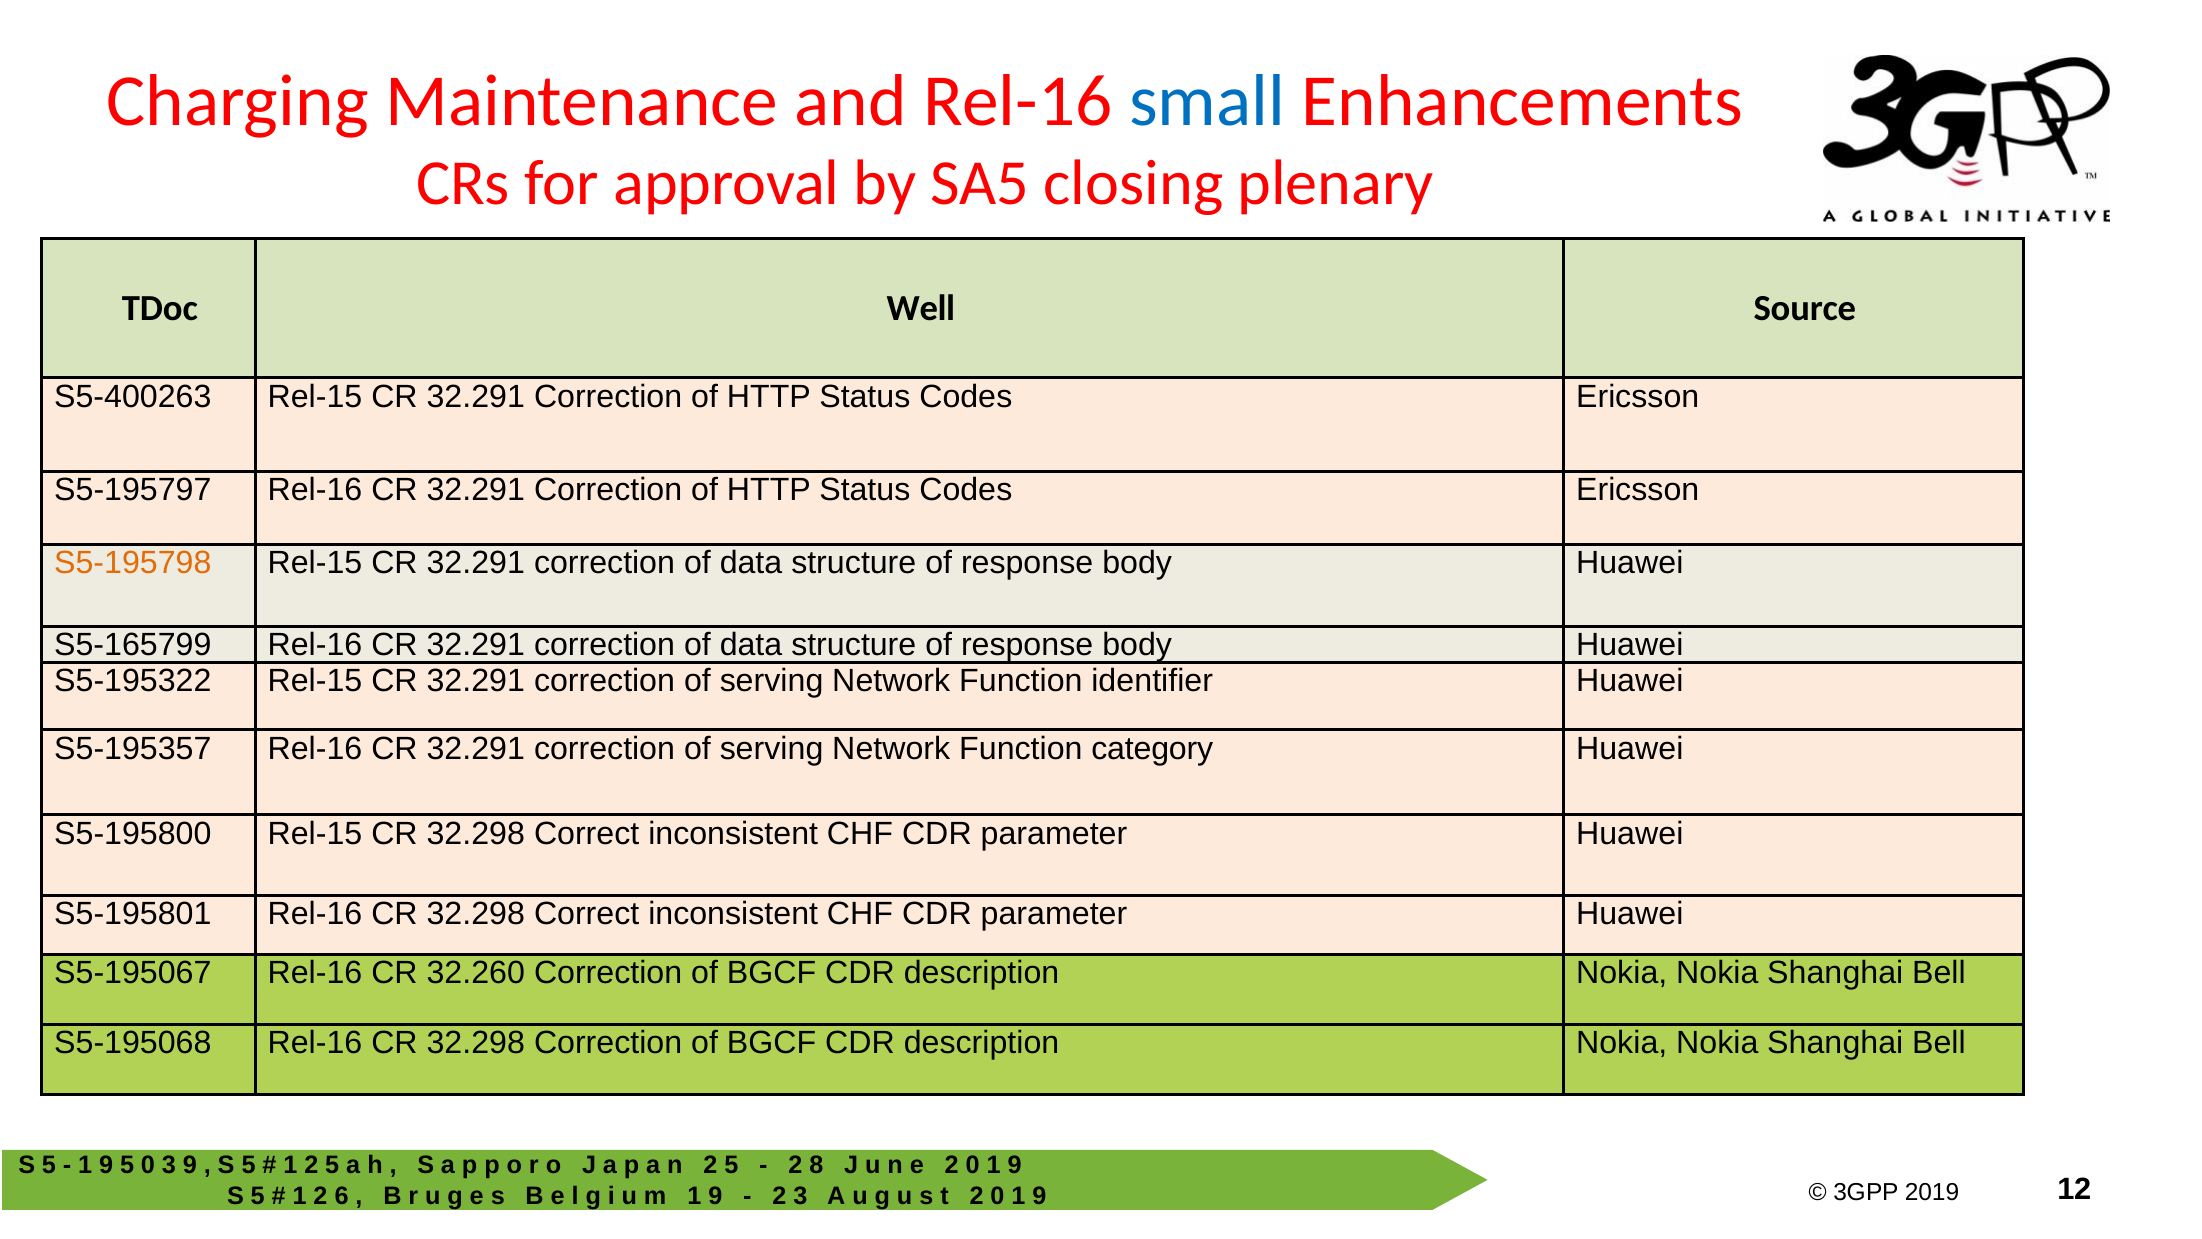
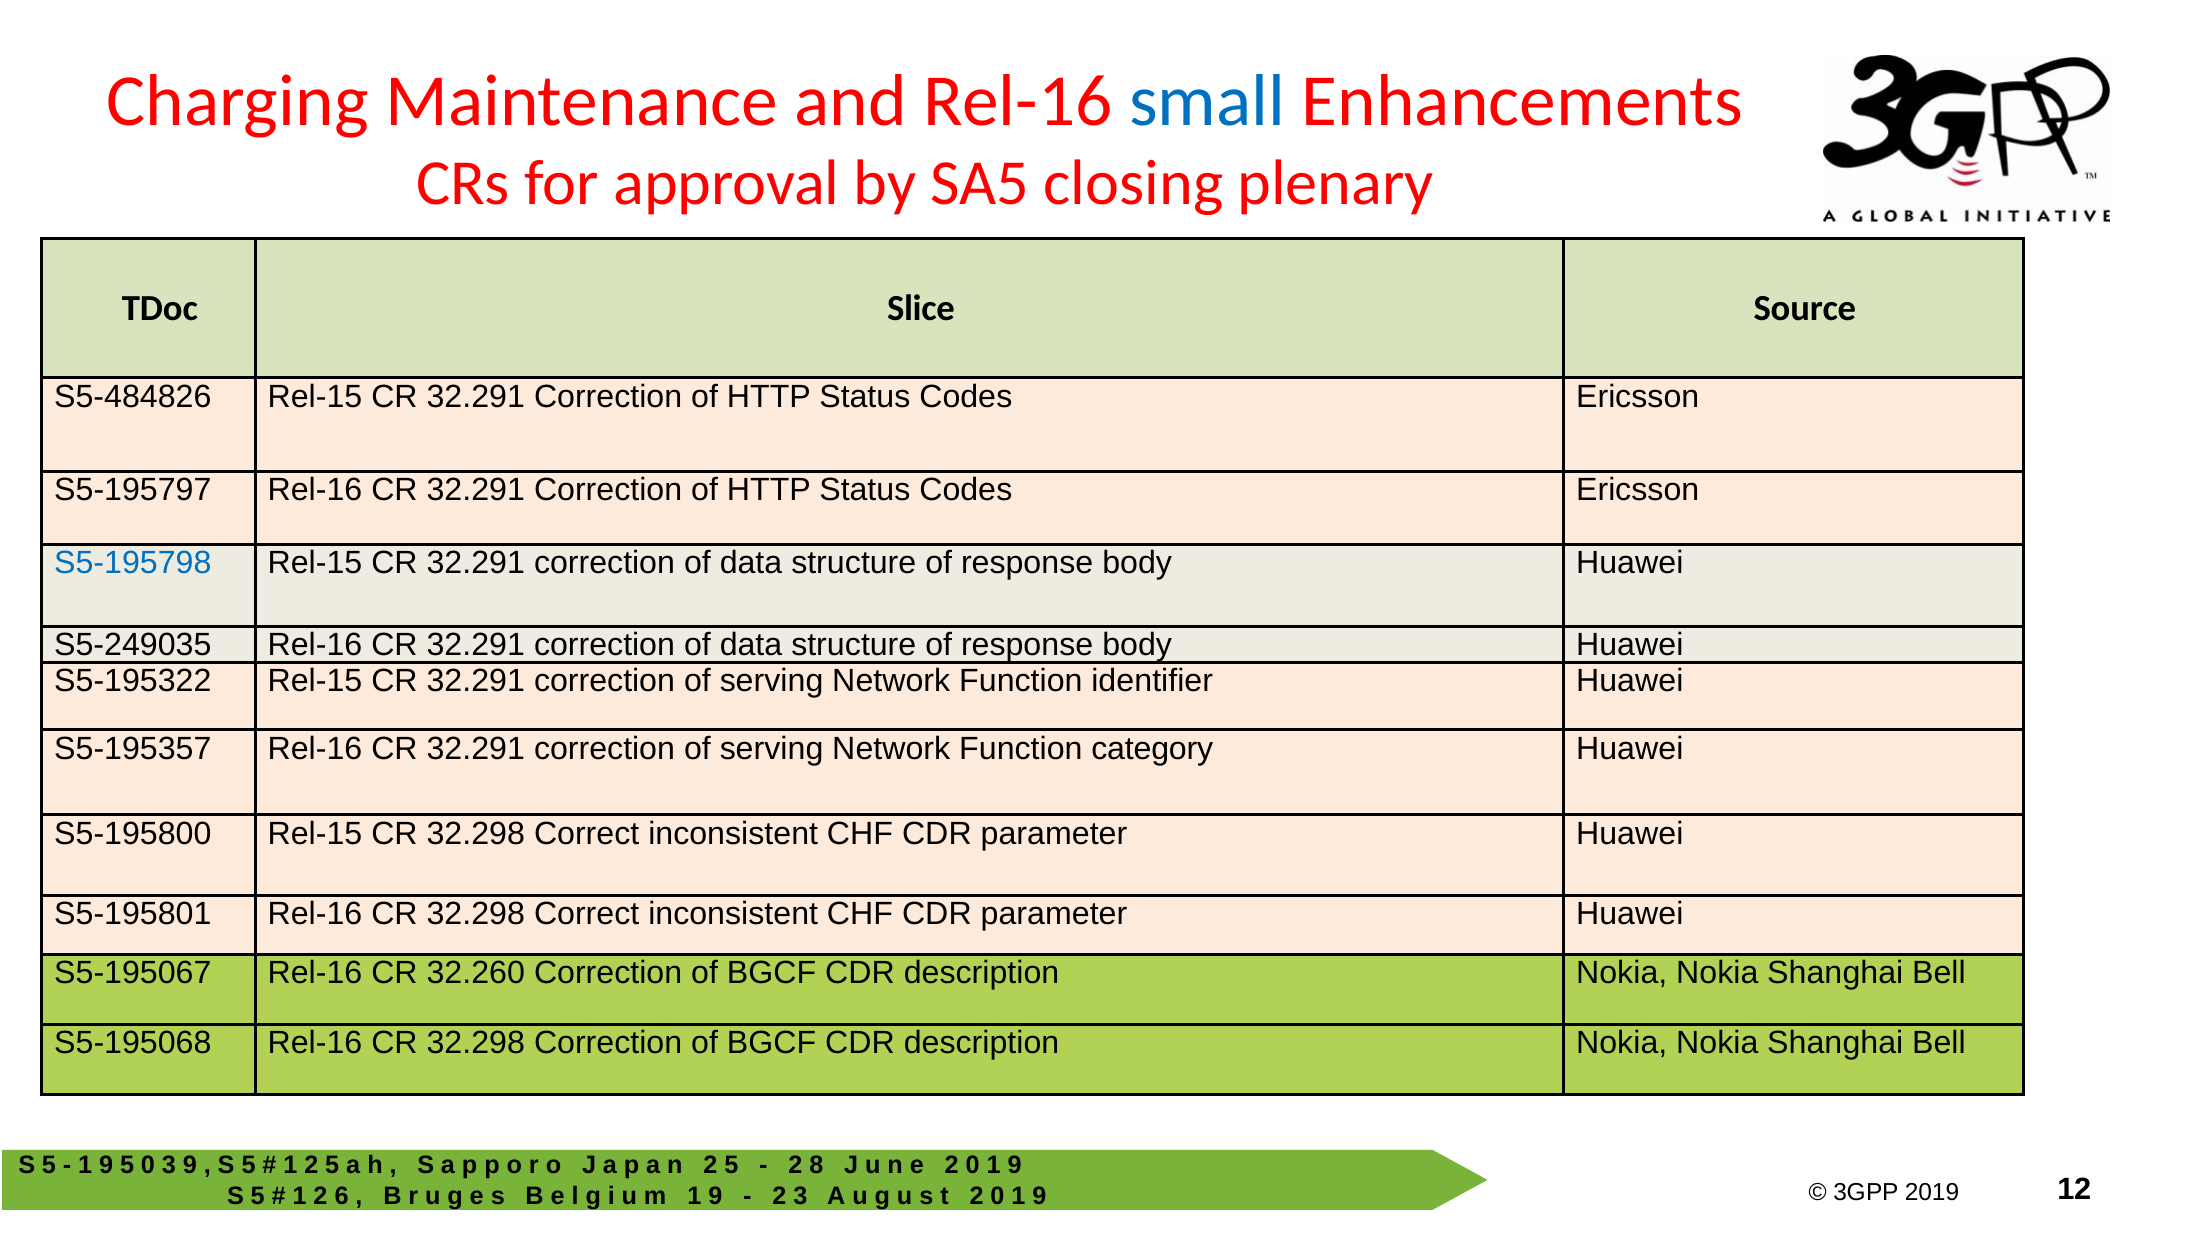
Well: Well -> Slice
S5-400263: S5-400263 -> S5-484826
S5-195798 colour: orange -> blue
S5-165799: S5-165799 -> S5-249035
